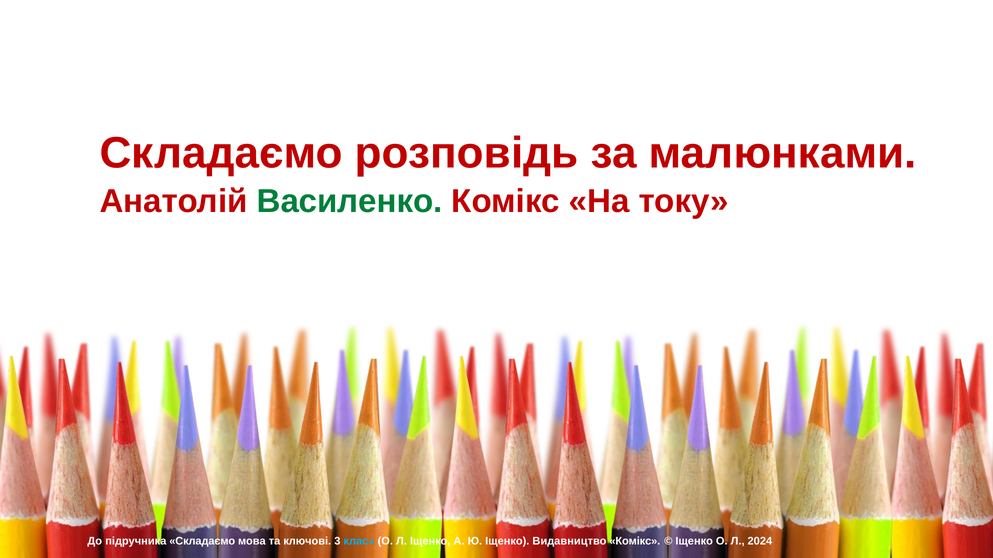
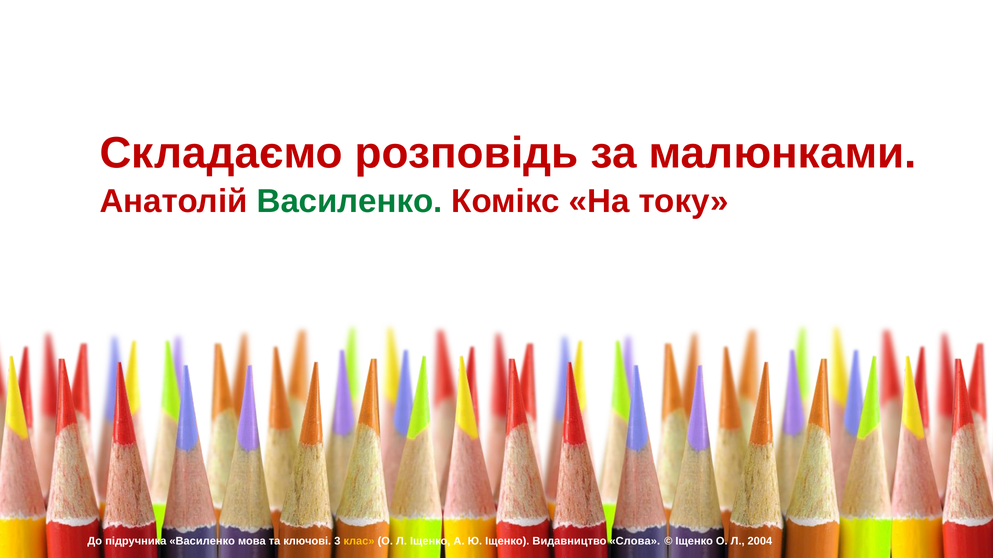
підручника Складаємо: Складаємо -> Василенко
клас colour: light blue -> yellow
Видавництво Комікс: Комікс -> Слова
2024: 2024 -> 2004
